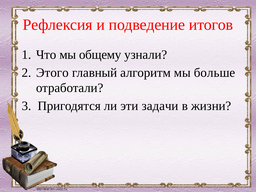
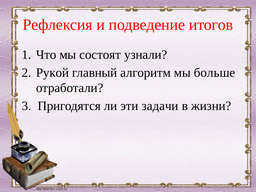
общему: общему -> состоят
Этого: Этого -> Рукой
